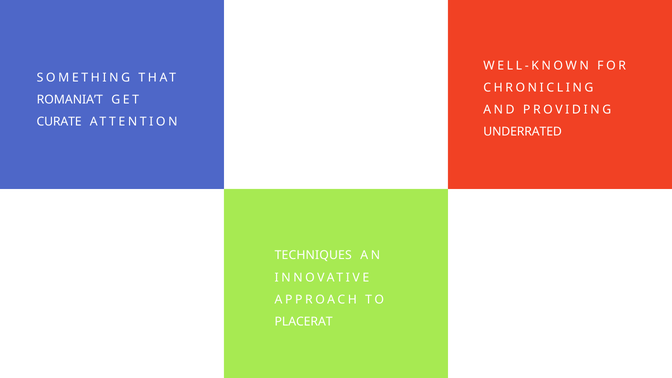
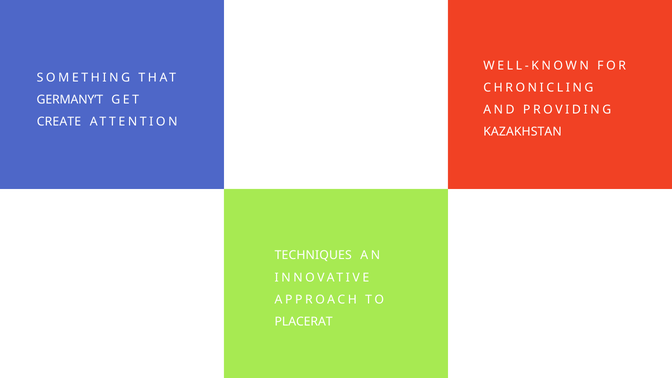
ROMANIA’T: ROMANIA’T -> GERMANY’T
CURATE: CURATE -> CREATE
UNDERRATED: UNDERRATED -> KAZAKHSTAN
